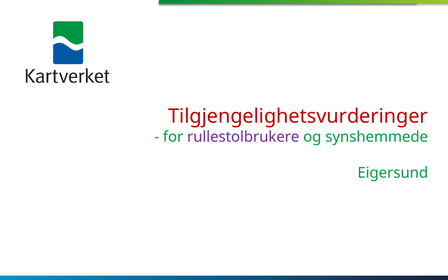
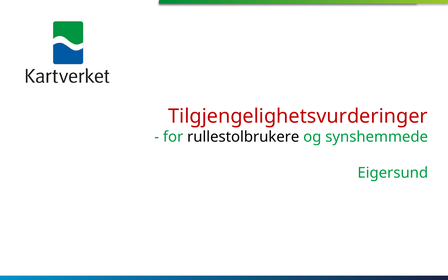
rullestolbrukere colour: purple -> black
